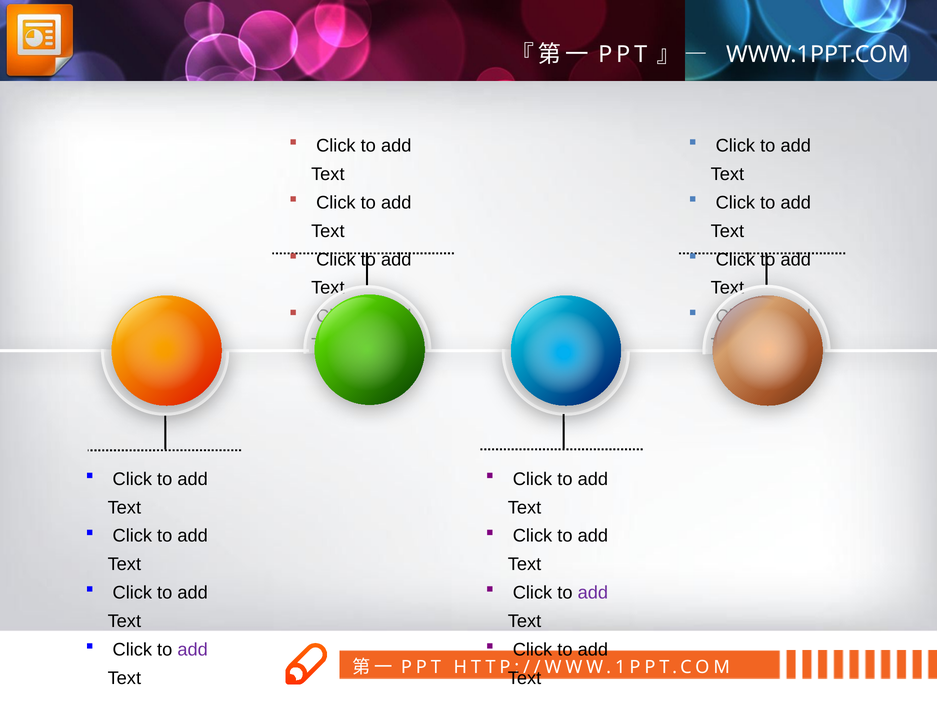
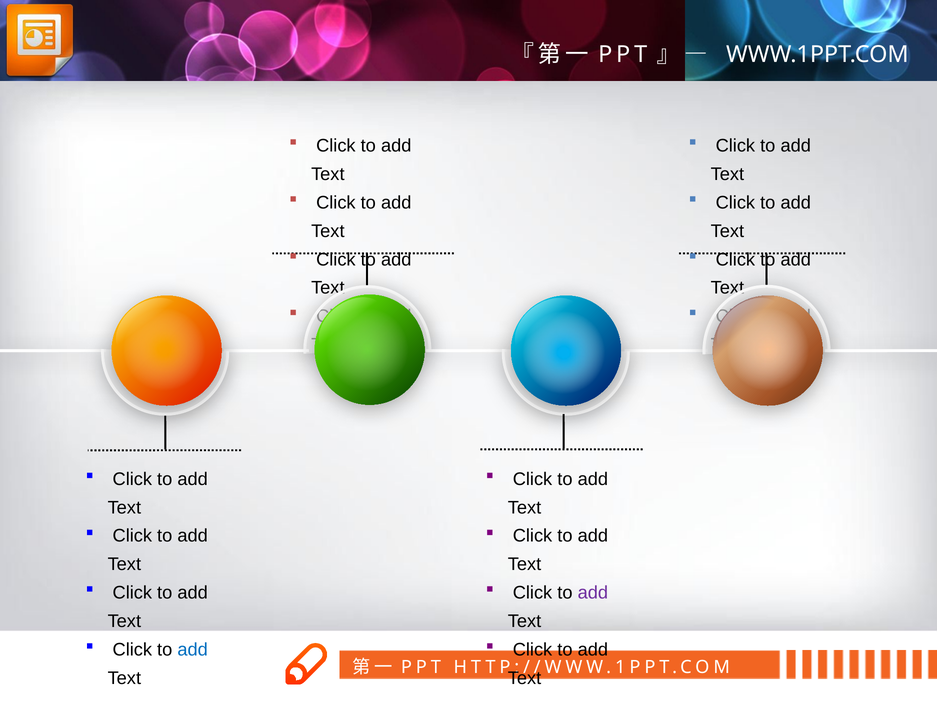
add at (193, 649) colour: purple -> blue
